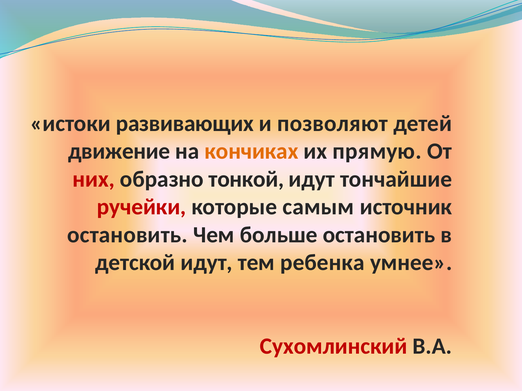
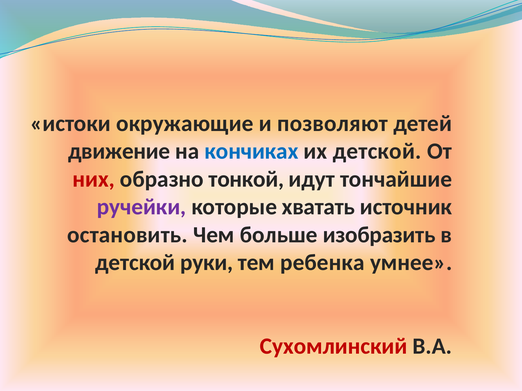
развивающих: развивающих -> окружающие
кончиках colour: orange -> blue
их прямую: прямую -> детской
ручейки colour: red -> purple
самым: самым -> хватать
больше остановить: остановить -> изобразить
детской идут: идут -> руки
